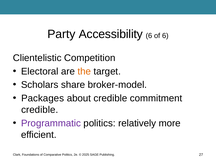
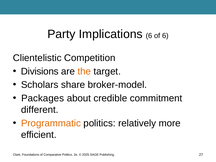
Accessibility: Accessibility -> Implications
Electoral: Electoral -> Divisions
credible at (40, 110): credible -> different
Programmatic colour: purple -> orange
